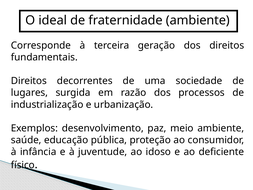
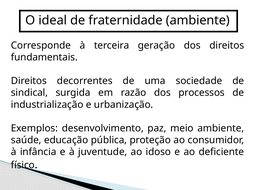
lugares: lugares -> sindical
